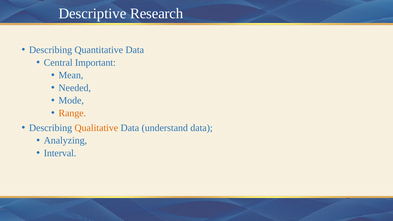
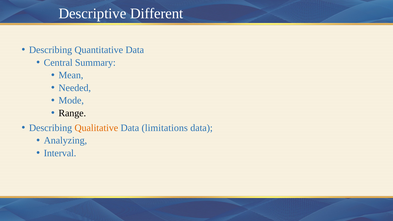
Research: Research -> Different
Important: Important -> Summary
Range colour: orange -> black
understand: understand -> limitations
